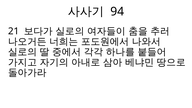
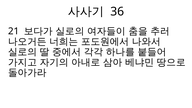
94: 94 -> 36
